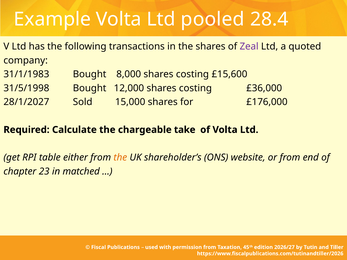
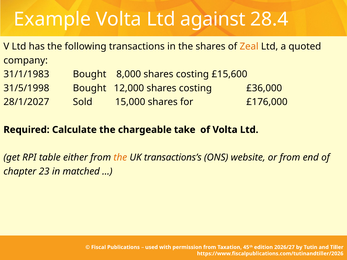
pooled: pooled -> against
Zeal colour: purple -> orange
shareholder’s: shareholder’s -> transactions’s
